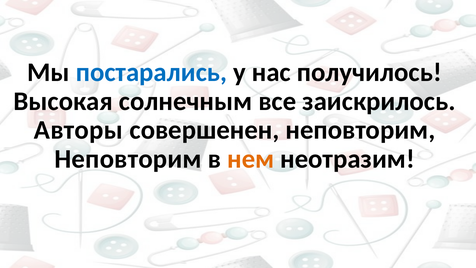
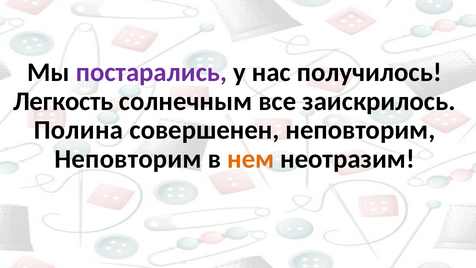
постарались colour: blue -> purple
Высокая: Высокая -> Легкость
Авторы: Авторы -> Полина
